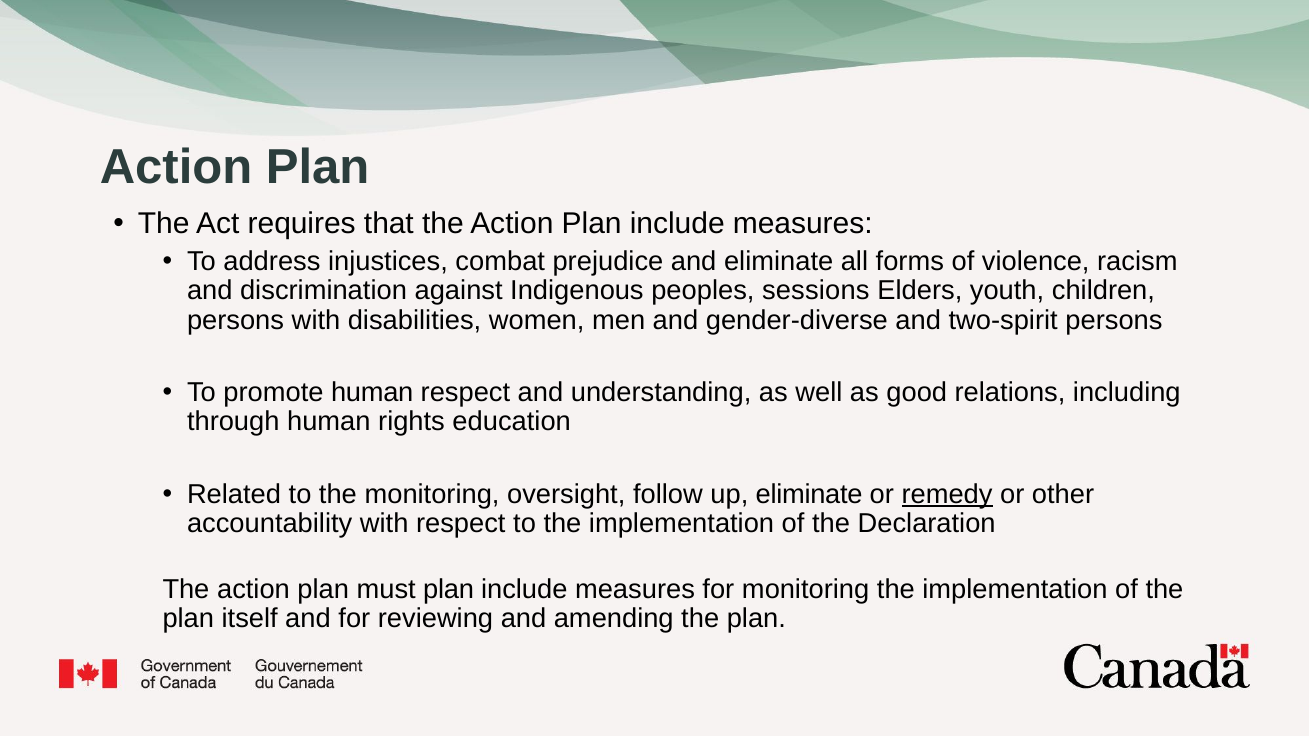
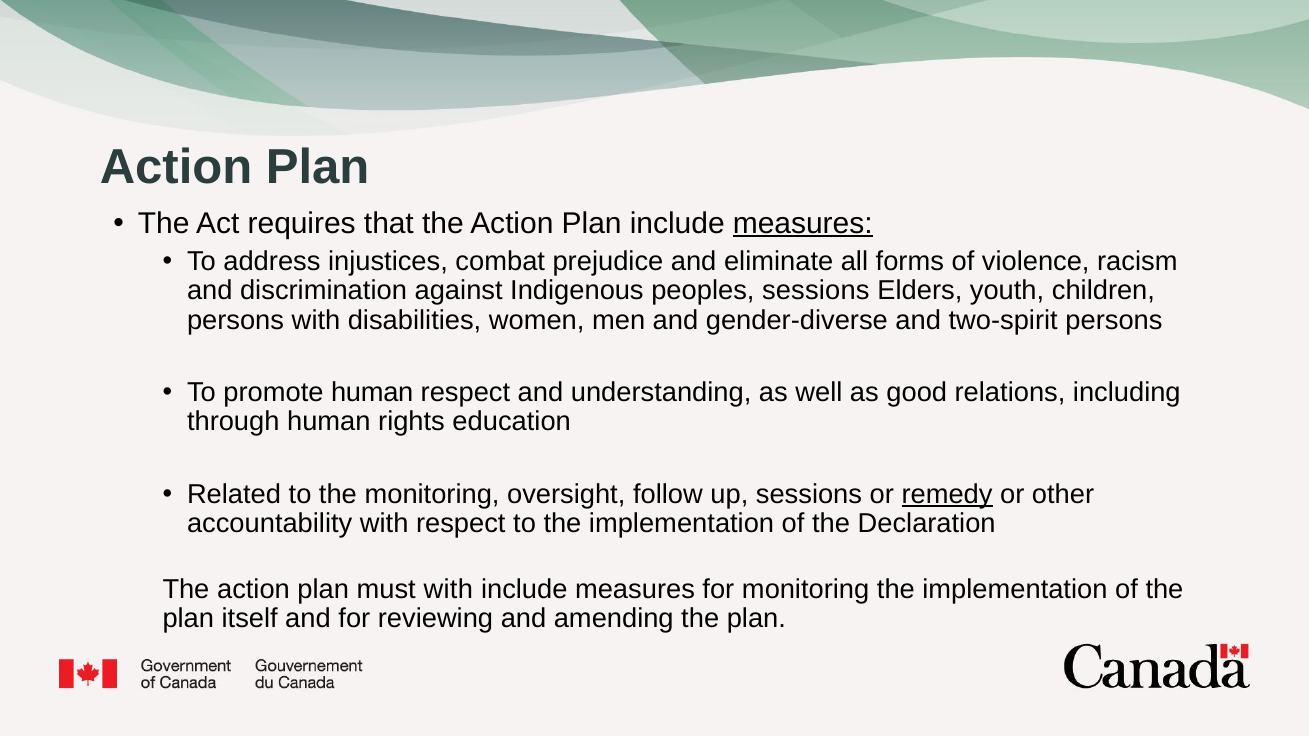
measures at (803, 223) underline: none -> present
up eliminate: eliminate -> sessions
must plan: plan -> with
